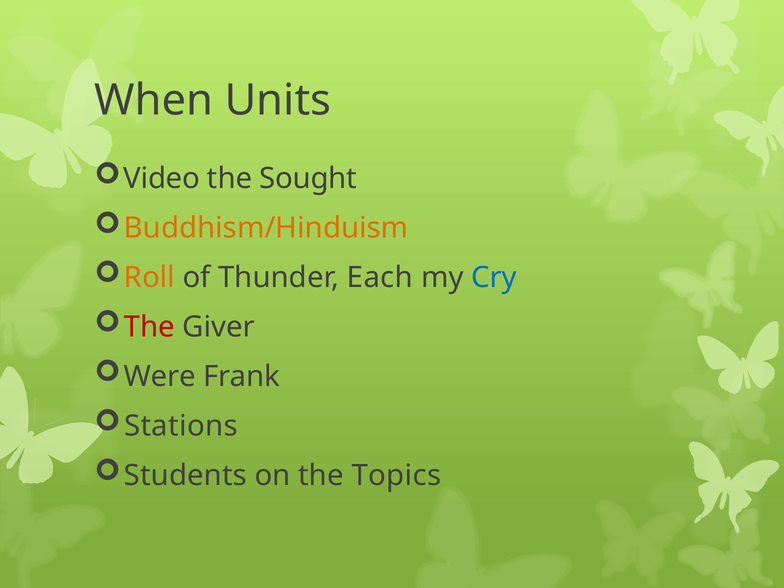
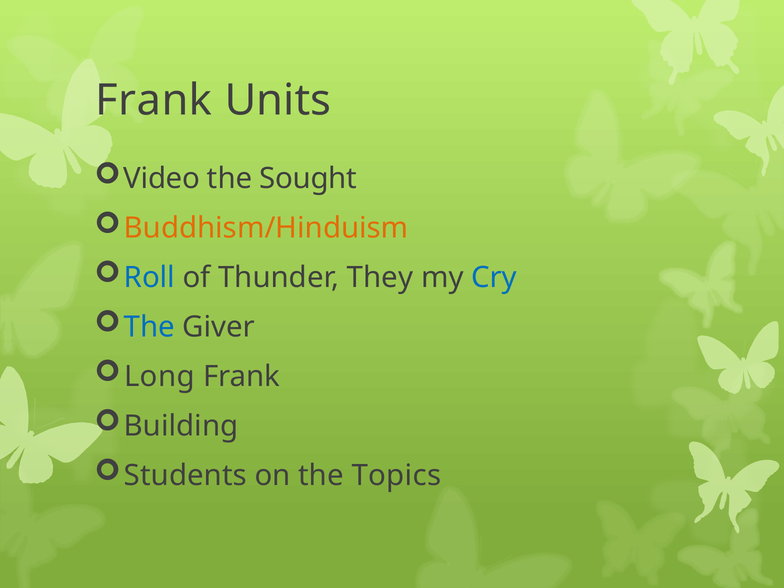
When at (154, 101): When -> Frank
Roll colour: orange -> blue
Each: Each -> They
The at (149, 327) colour: red -> blue
Were: Were -> Long
Stations: Stations -> Building
